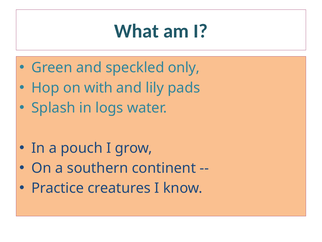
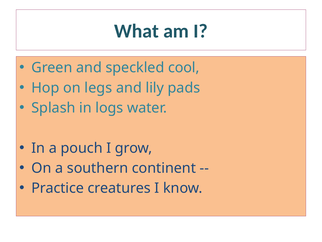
only: only -> cool
with: with -> legs
